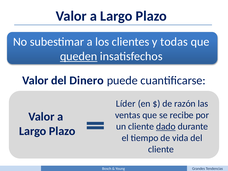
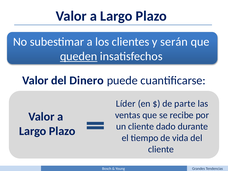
todas: todas -> serán
razón: razón -> parte
dado underline: present -> none
